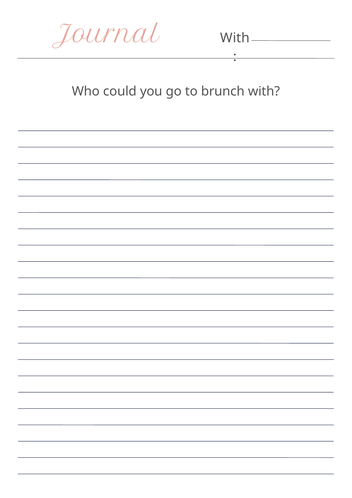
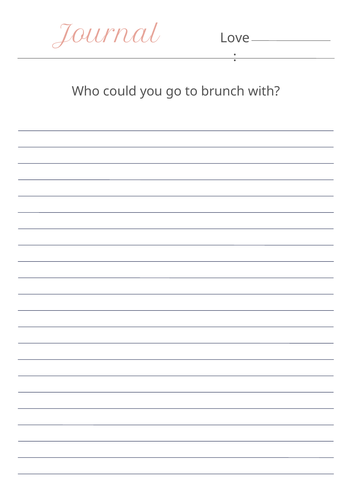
With at (235, 38): With -> Love
